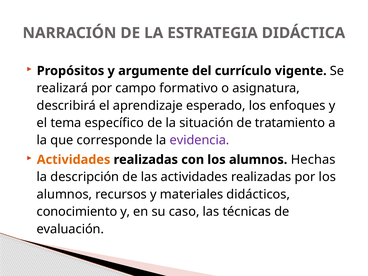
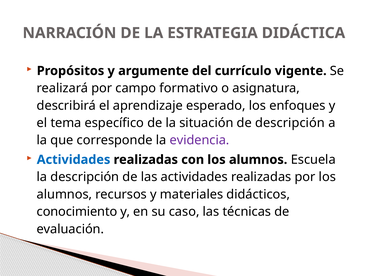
de tratamiento: tratamiento -> descripción
Actividades at (74, 160) colour: orange -> blue
Hechas: Hechas -> Escuela
